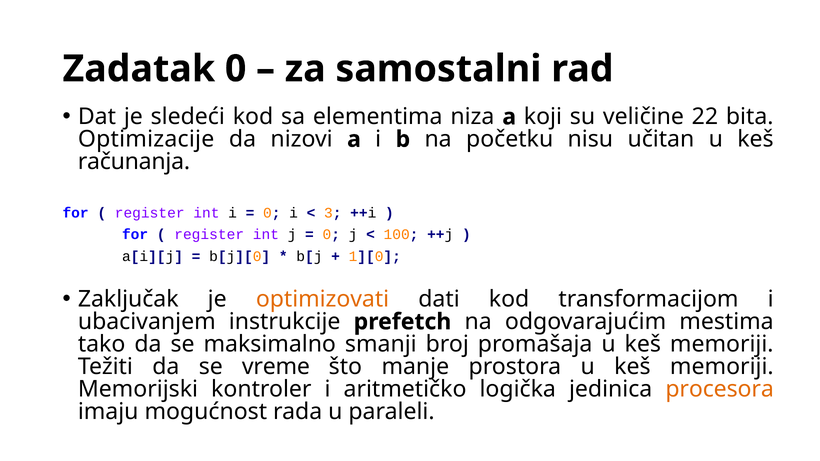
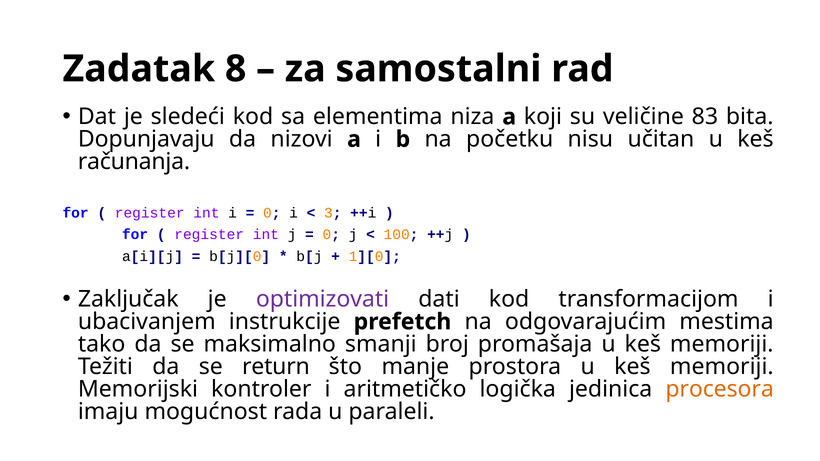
Zadatak 0: 0 -> 8
22: 22 -> 83
Optimizacije: Optimizacije -> Dopunjavaju
optimizovati colour: orange -> purple
vreme: vreme -> return
